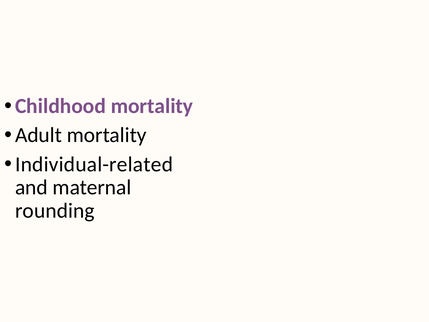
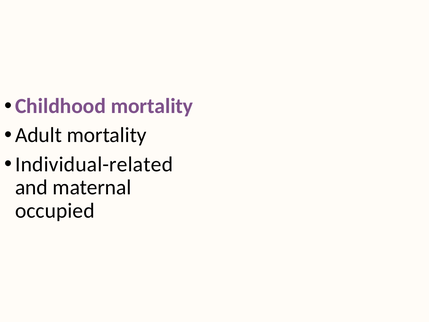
rounding: rounding -> occupied
